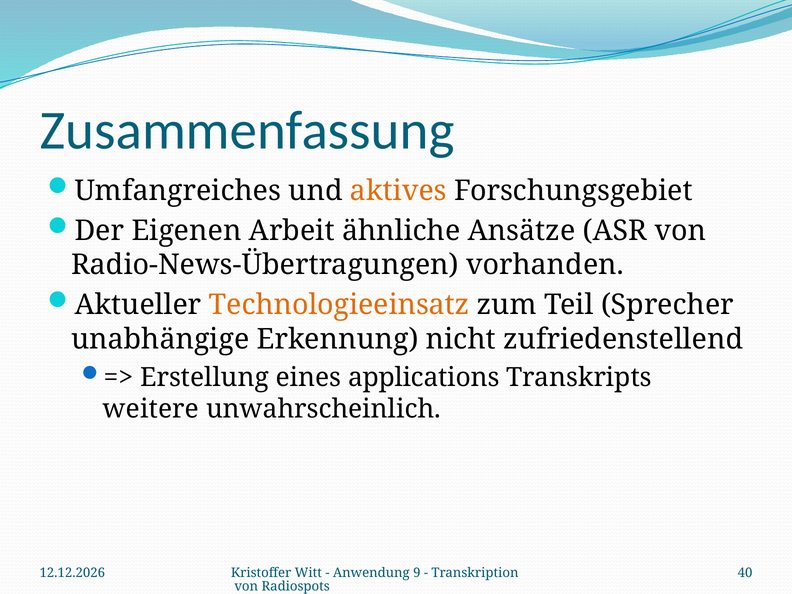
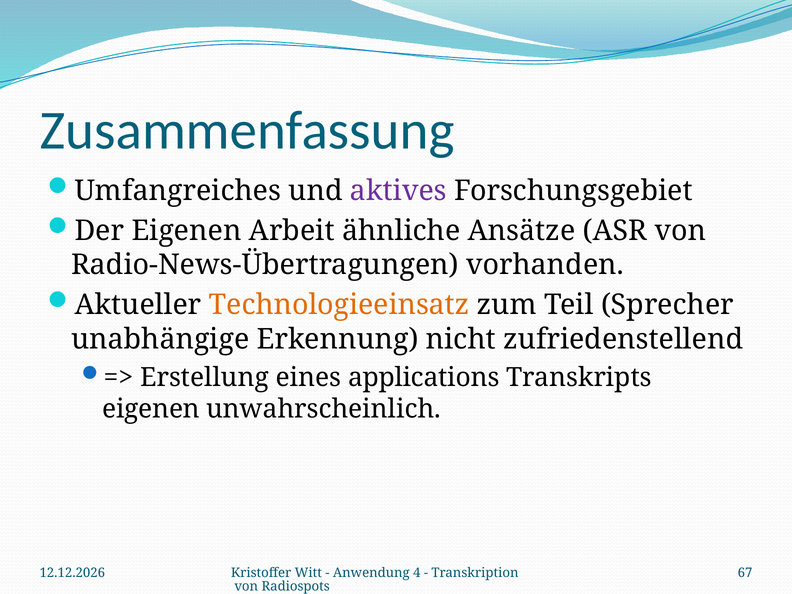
aktives colour: orange -> purple
weitere at (151, 409): weitere -> eigenen
9: 9 -> 4
40: 40 -> 67
